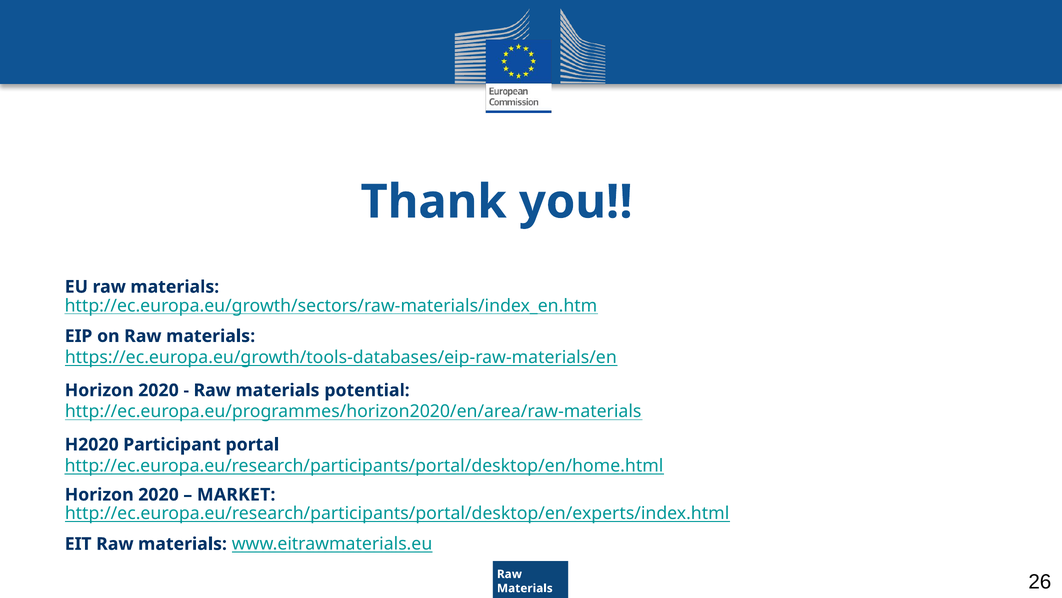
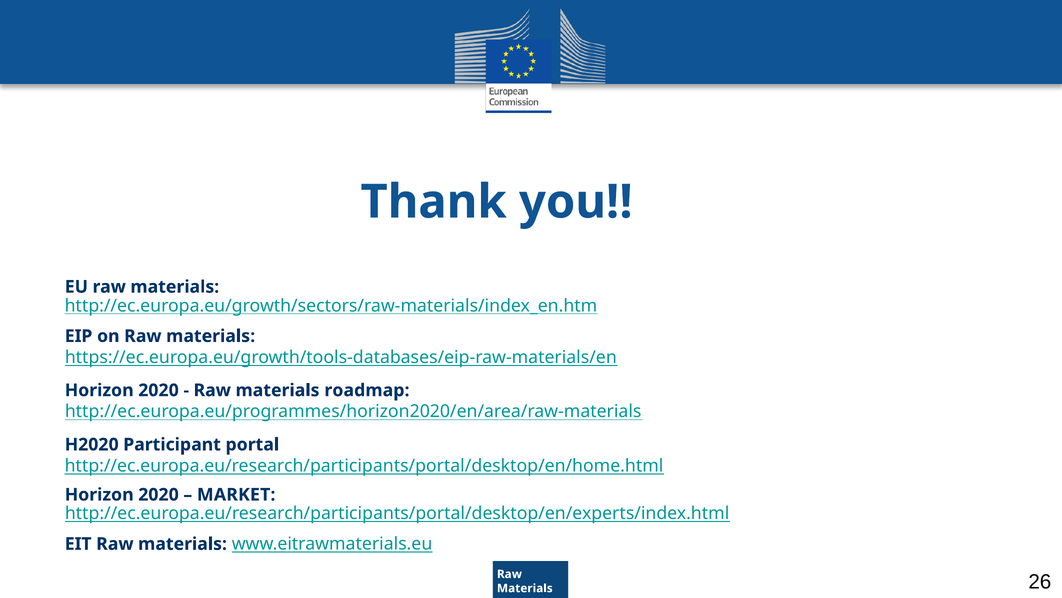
potential: potential -> roadmap
